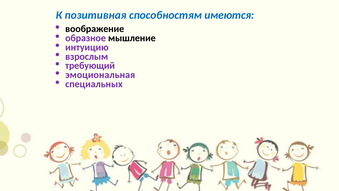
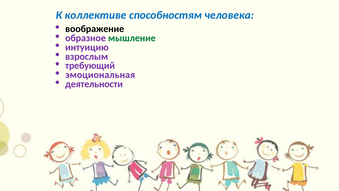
позитивная: позитивная -> коллективе
имеются: имеются -> человека
мышление colour: black -> green
специальных: специальных -> деятельности
